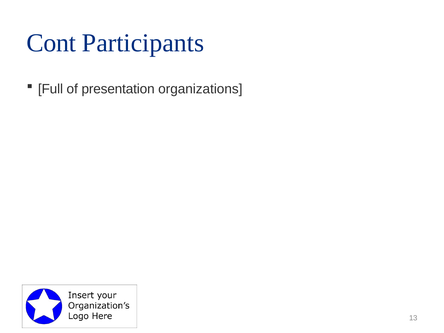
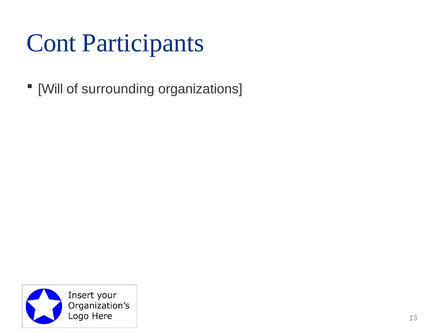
Full: Full -> Will
presentation: presentation -> surrounding
